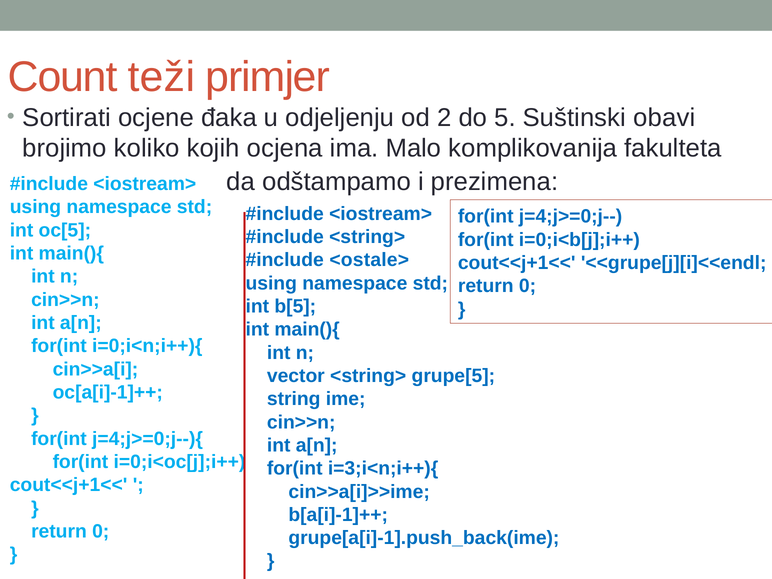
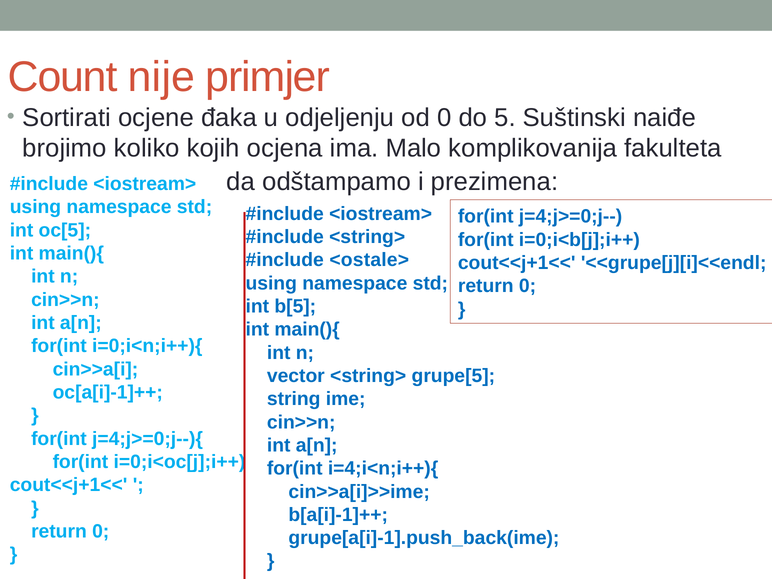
teži: teži -> nije
od 2: 2 -> 0
obavi: obavi -> naiđe
i=3;i<n;i++){: i=3;i<n;i++){ -> i=4;i<n;i++){
